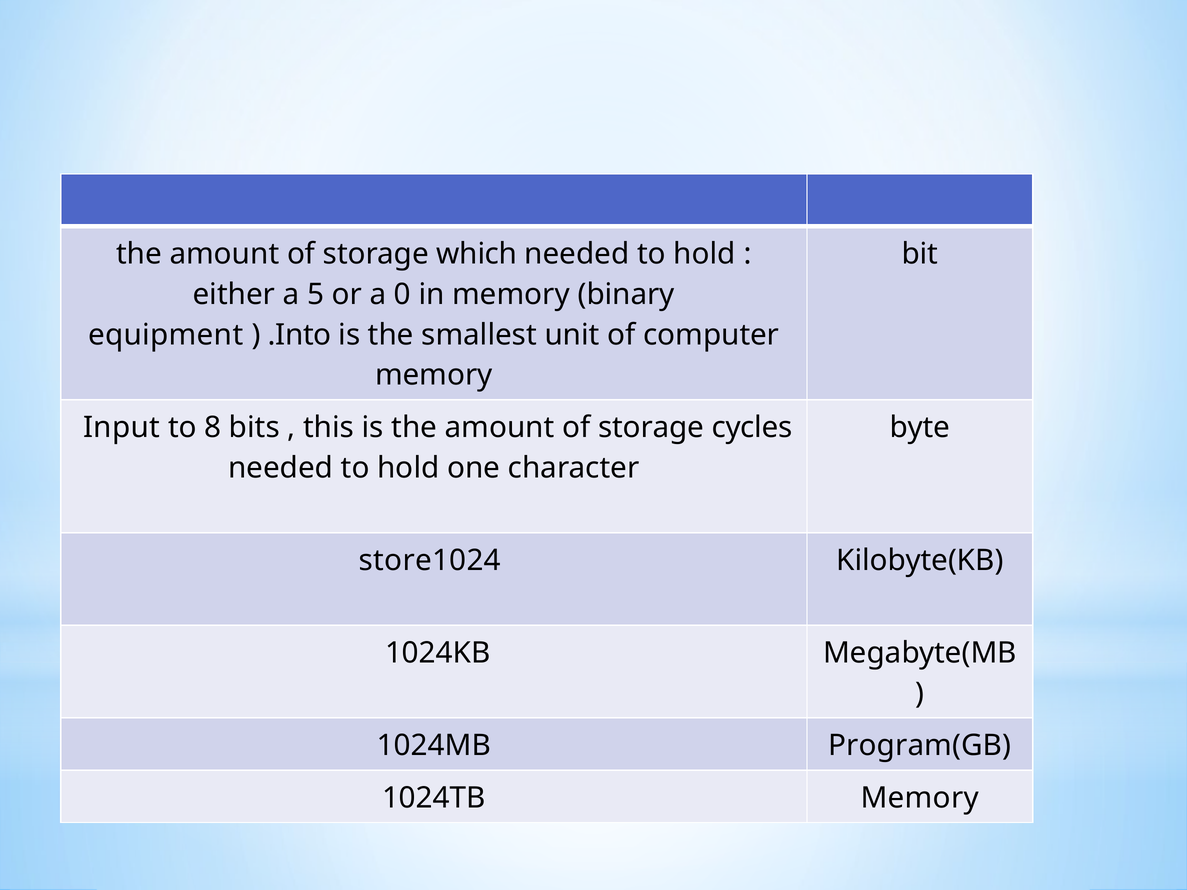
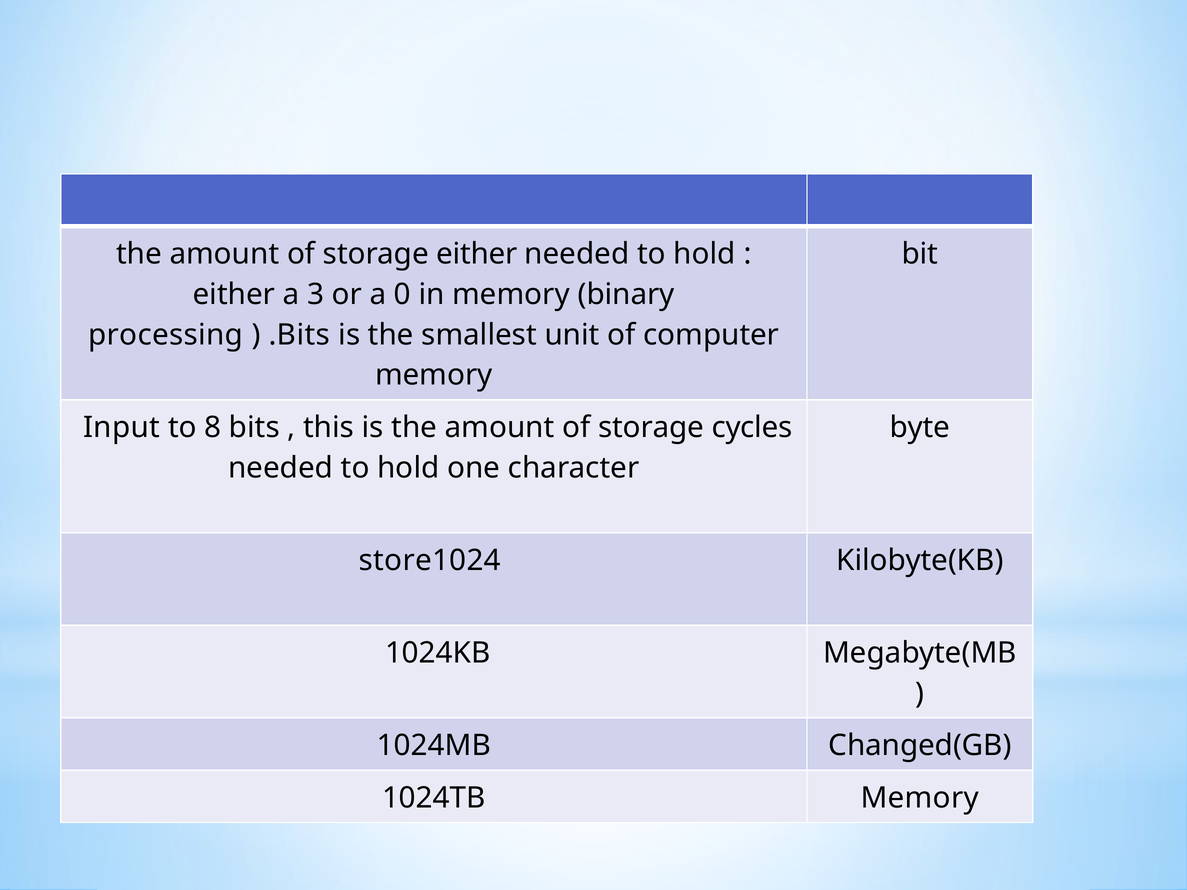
storage which: which -> either
5: 5 -> 3
equipment: equipment -> processing
.Into: .Into -> .Bits
Program(GB: Program(GB -> Changed(GB
